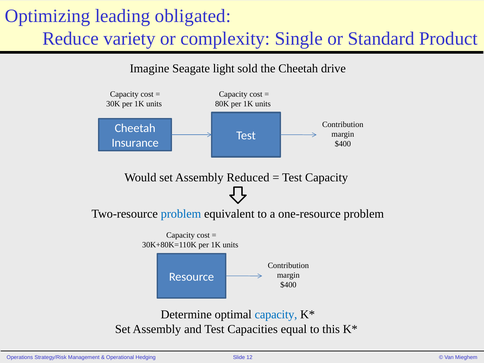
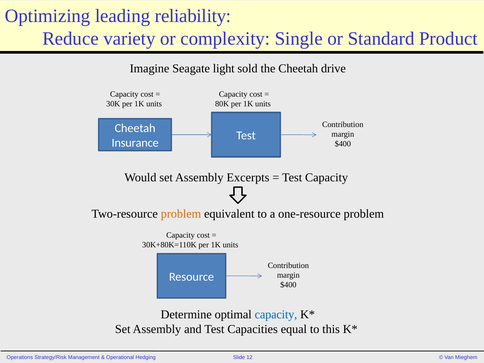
obligated: obligated -> reliability
Reduced: Reduced -> Excerpts
problem at (181, 214) colour: blue -> orange
